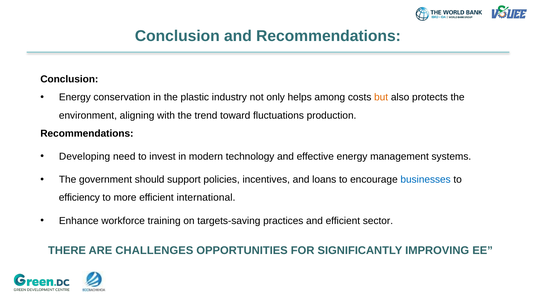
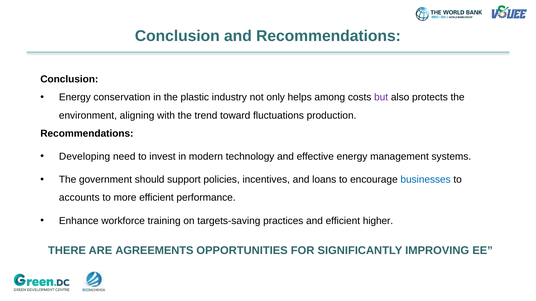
but colour: orange -> purple
efficiency: efficiency -> accounts
international: international -> performance
sector: sector -> higher
CHALLENGES: CHALLENGES -> AGREEMENTS
